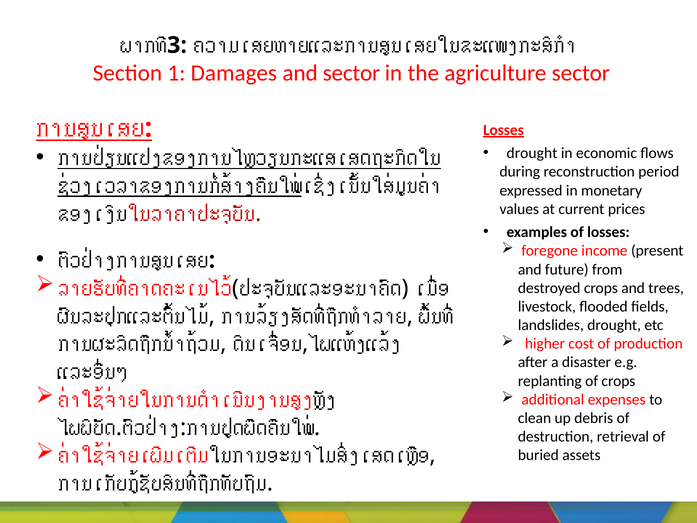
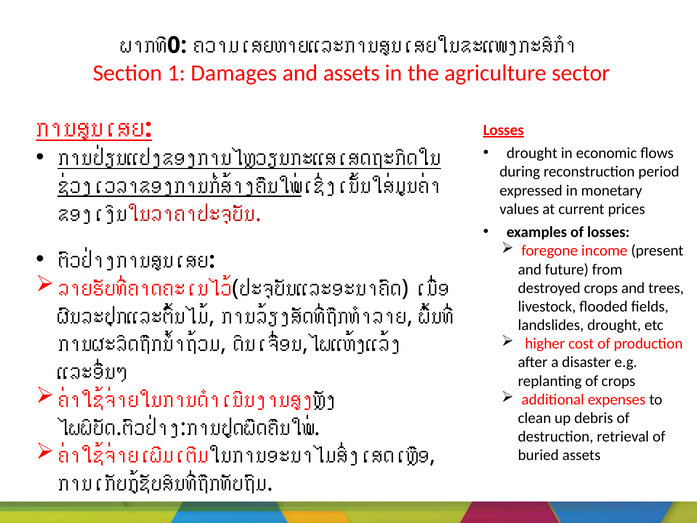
3: 3 -> 0
and sector: sector -> assets
